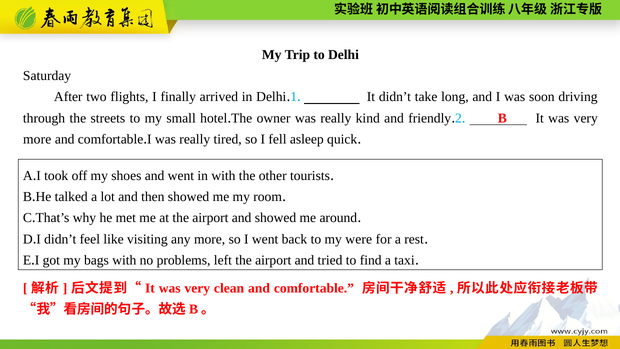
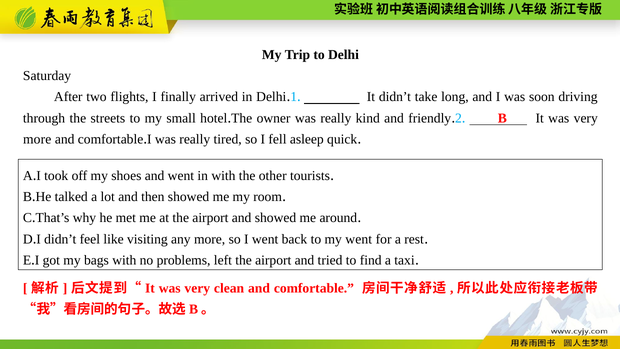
my were: were -> went
